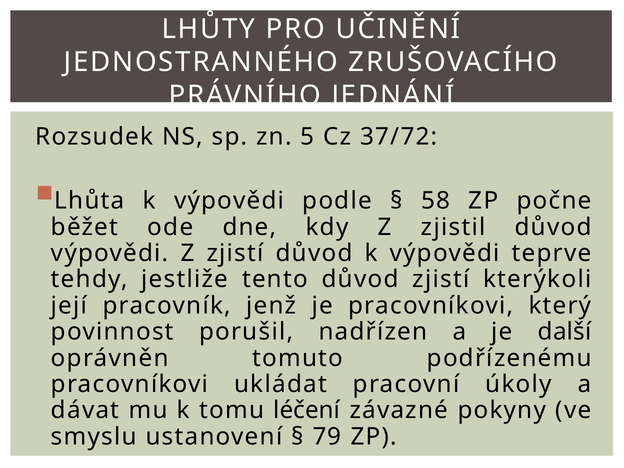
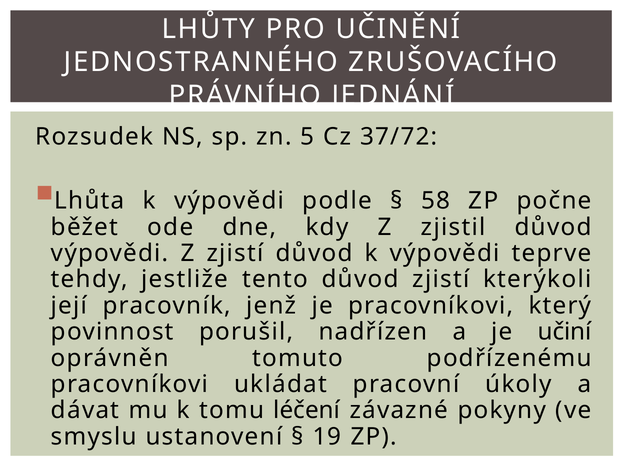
další: další -> učiní
79: 79 -> 19
